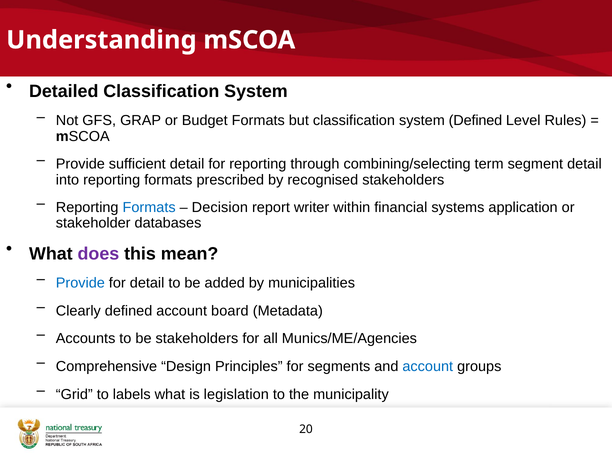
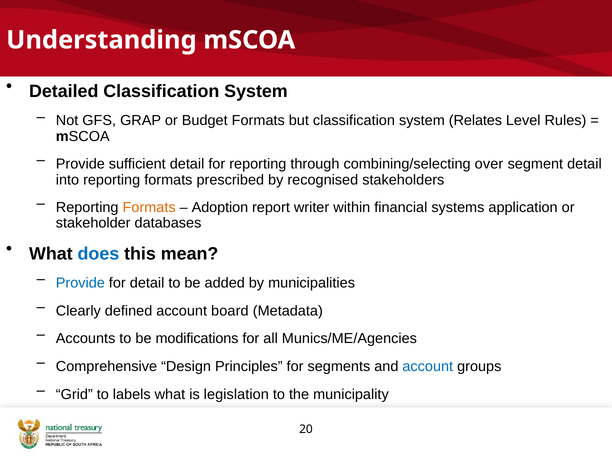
system Defined: Defined -> Relates
term: term -> over
Formats at (149, 208) colour: blue -> orange
Decision: Decision -> Adoption
does colour: purple -> blue
be stakeholders: stakeholders -> modifications
